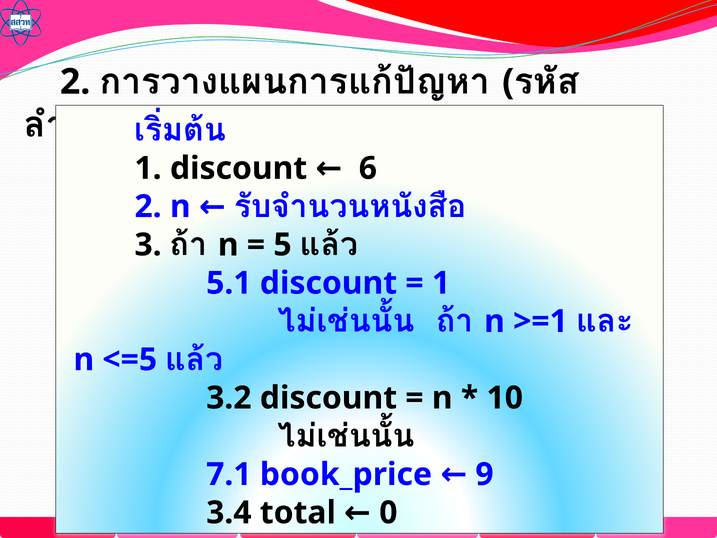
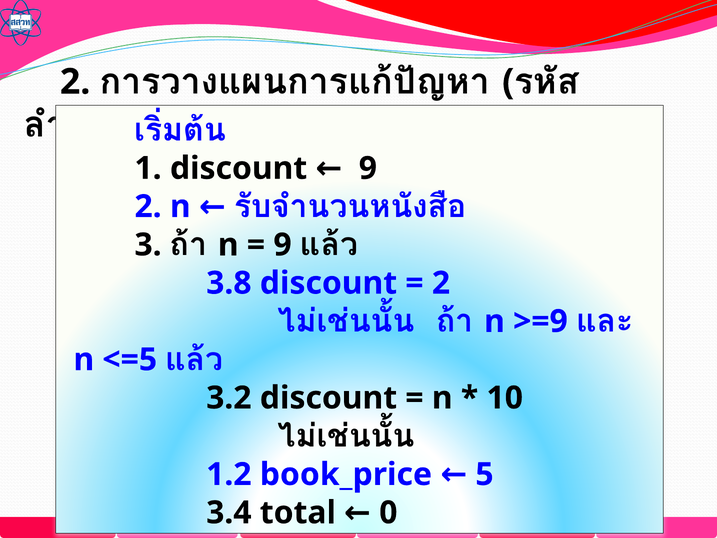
discount 6: 6 -> 9
5 at (283, 245): 5 -> 9
5.1: 5.1 -> 3.8
1 at (441, 283): 1 -> 2
>=1: >=1 -> >=9
7.1: 7.1 -> 1.2
9: 9 -> 5
